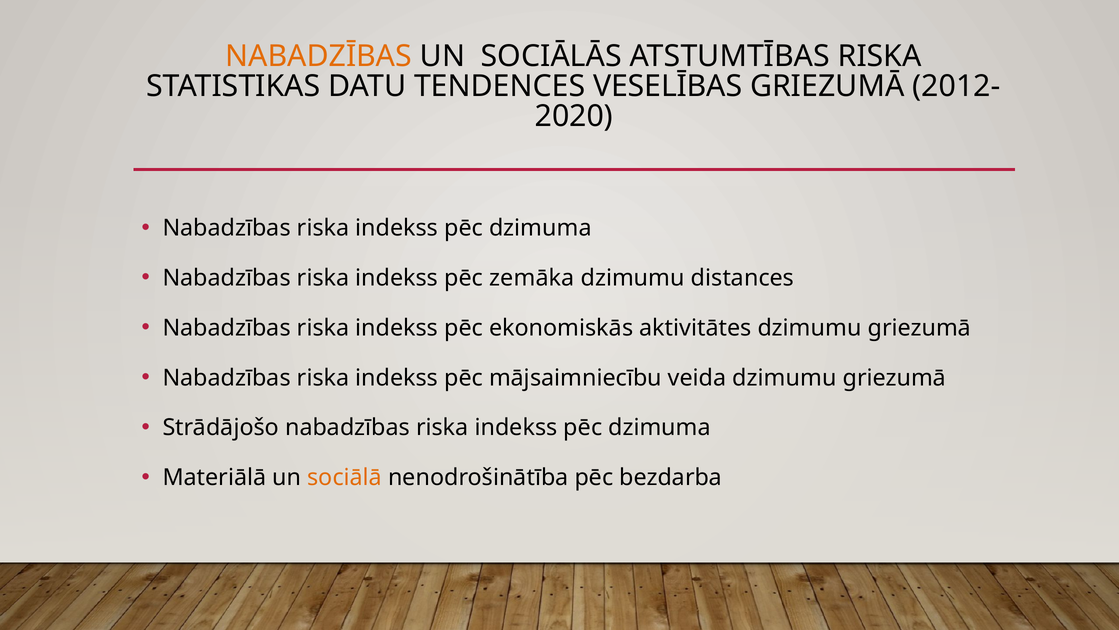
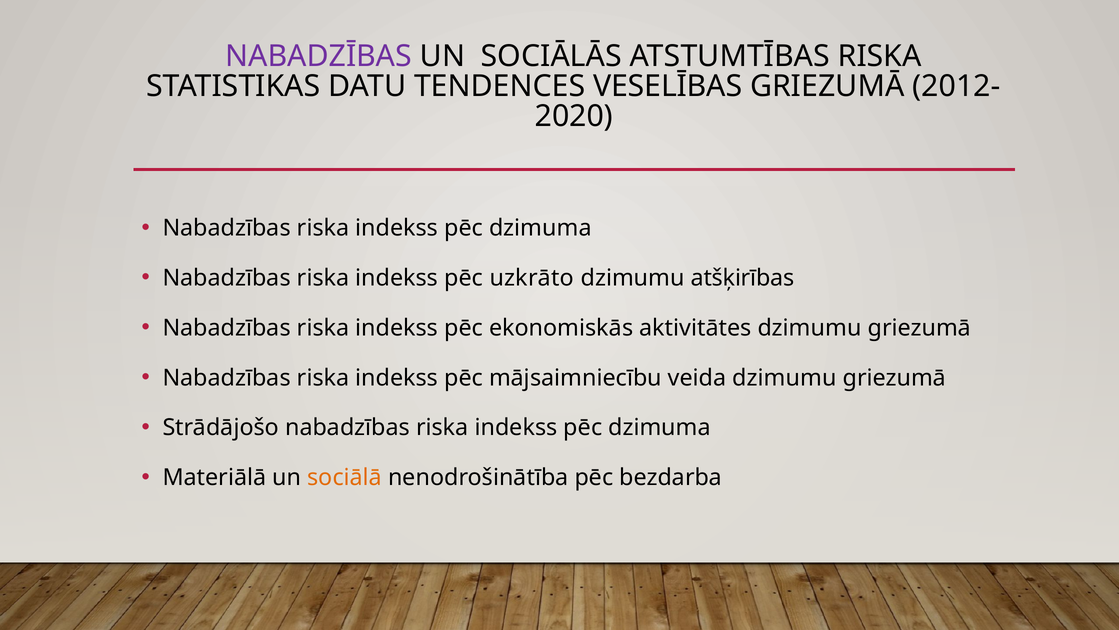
NABADZĪBAS at (319, 56) colour: orange -> purple
zemāka: zemāka -> uzkrāto
distances: distances -> atšķirības
